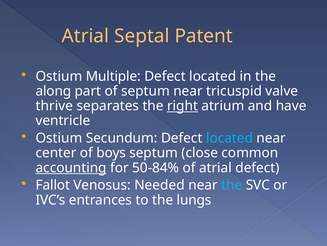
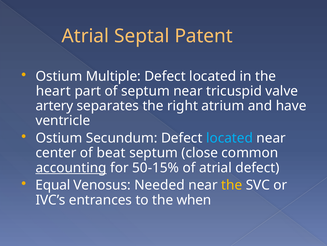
along: along -> heart
thrive: thrive -> artery
right underline: present -> none
boys: boys -> beat
50-84%: 50-84% -> 50-15%
Fallot: Fallot -> Equal
the at (232, 185) colour: light blue -> yellow
lungs: lungs -> when
